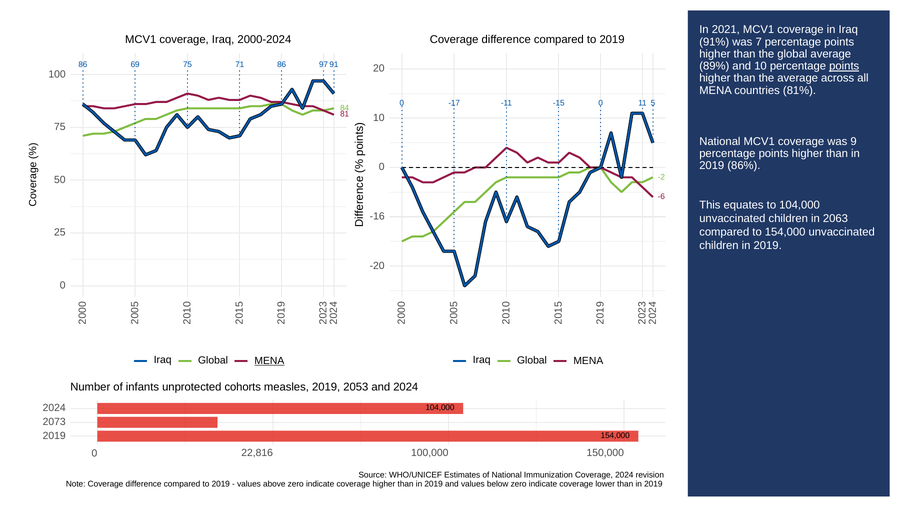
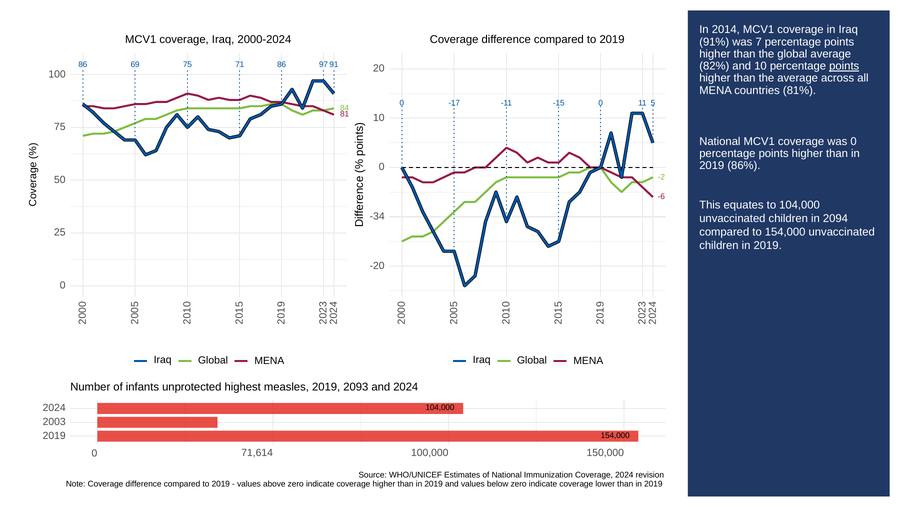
2021: 2021 -> 2014
89%: 89% -> 82%
was 9: 9 -> 0
-16: -16 -> -34
2063: 2063 -> 2094
MENA at (269, 361) underline: present -> none
cohorts: cohorts -> highest
2053: 2053 -> 2093
2073: 2073 -> 2003
22,816: 22,816 -> 71,614
